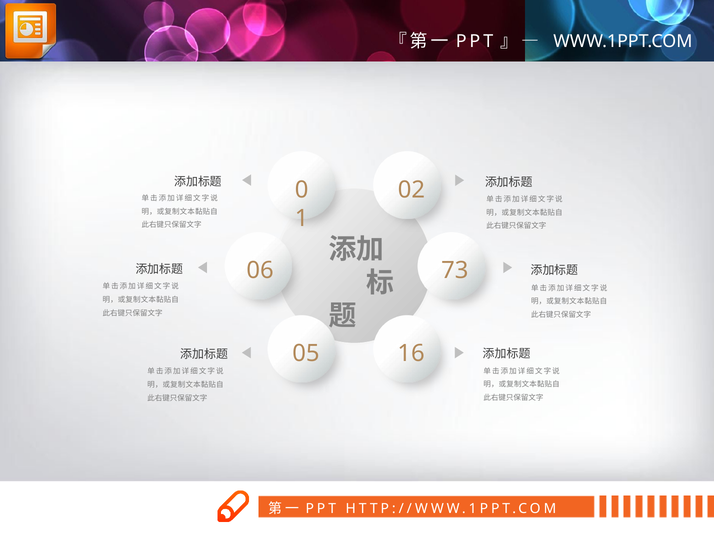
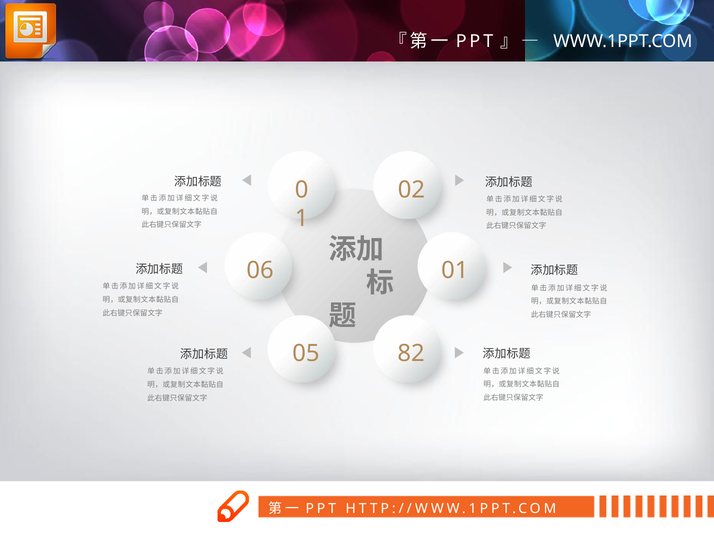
73: 73 -> 01
16: 16 -> 82
